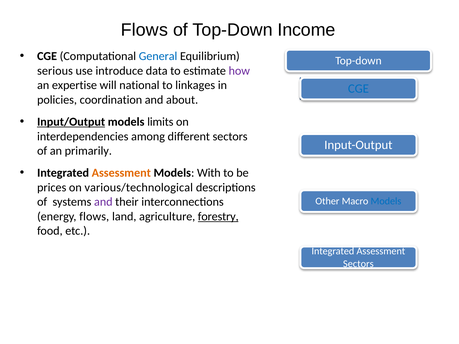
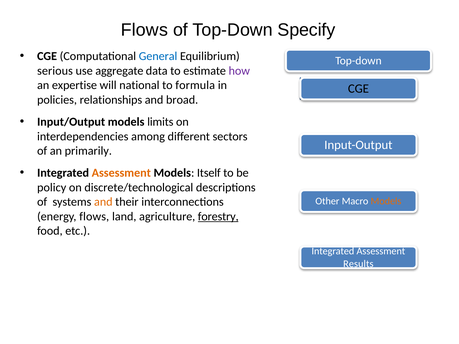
Income: Income -> Specify
introduce: introduce -> aggregate
linkages: linkages -> formula
CGE at (358, 89) colour: blue -> black
coordination: coordination -> relationships
about: about -> broad
Input/Output underline: present -> none
With: With -> Itself
prices: prices -> policy
various/technological: various/technological -> discrete/technological
and at (103, 202) colour: purple -> orange
Models at (386, 201) colour: blue -> orange
Sectors at (358, 264): Sectors -> Results
